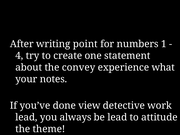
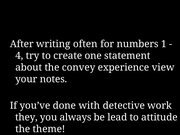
point: point -> often
what: what -> view
view: view -> with
lead at (26, 117): lead -> they
